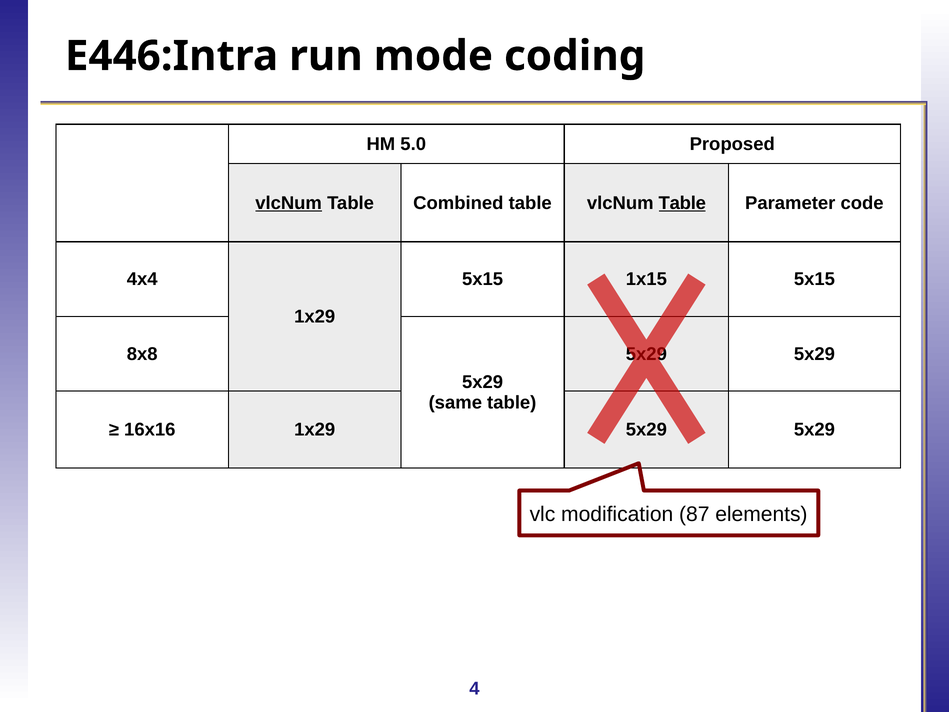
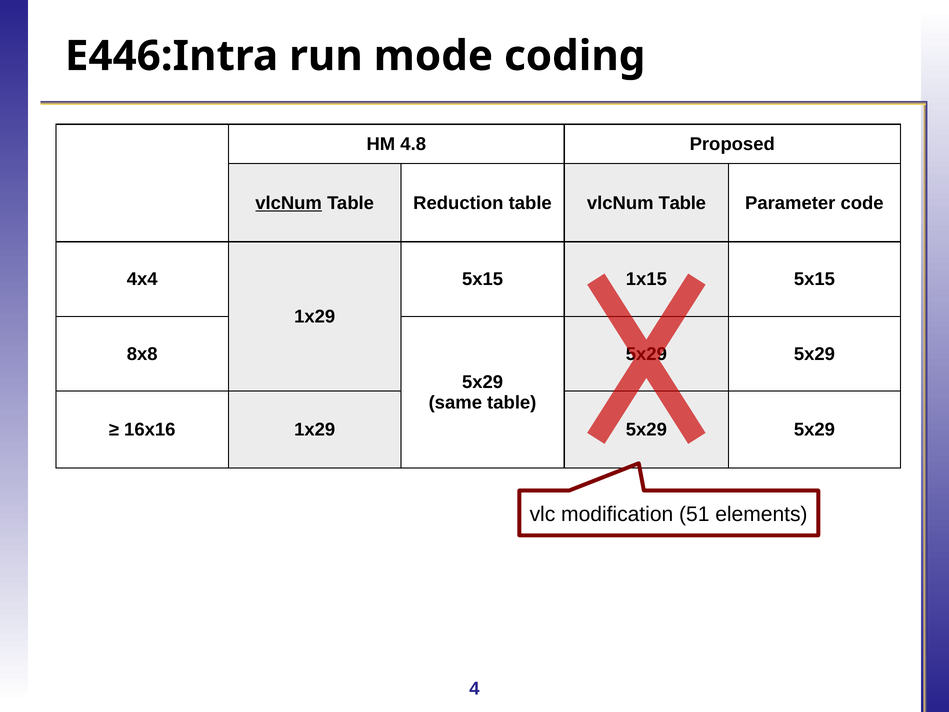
5.0: 5.0 -> 4.8
Combined: Combined -> Reduction
Table at (682, 203) underline: present -> none
87: 87 -> 51
